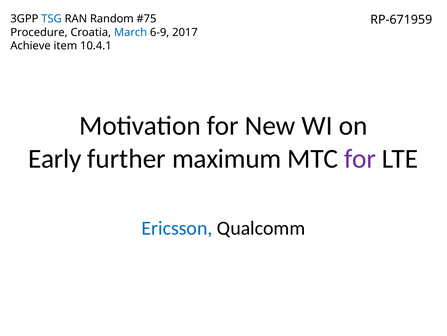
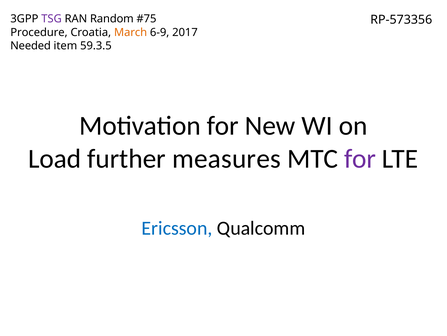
TSG colour: blue -> purple
RP-671959: RP-671959 -> RP-573356
March colour: blue -> orange
Achieve: Achieve -> Needed
10.4.1: 10.4.1 -> 59.3.5
Early: Early -> Load
maximum: maximum -> measures
